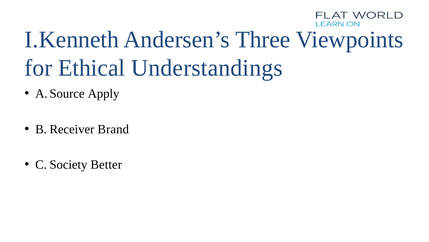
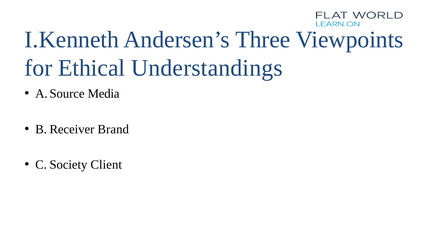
Apply: Apply -> Media
Better: Better -> Client
